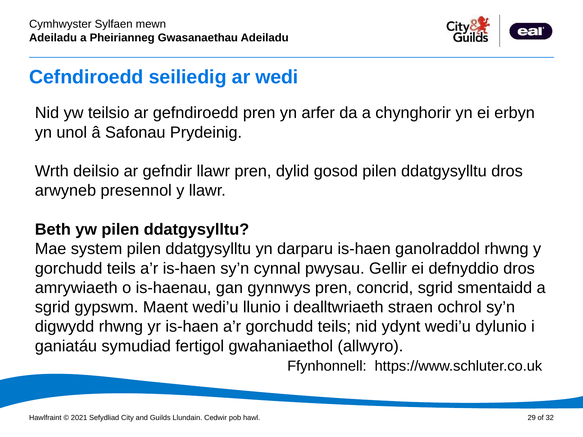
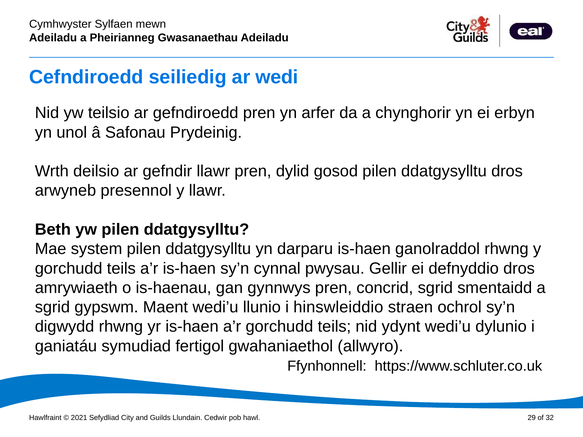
dealltwriaeth: dealltwriaeth -> hinswleiddio
